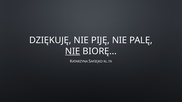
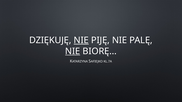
NIE at (81, 40) underline: none -> present
